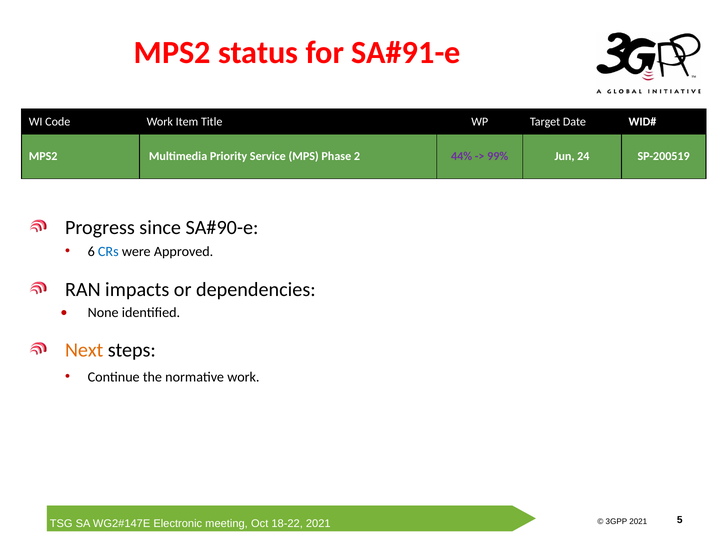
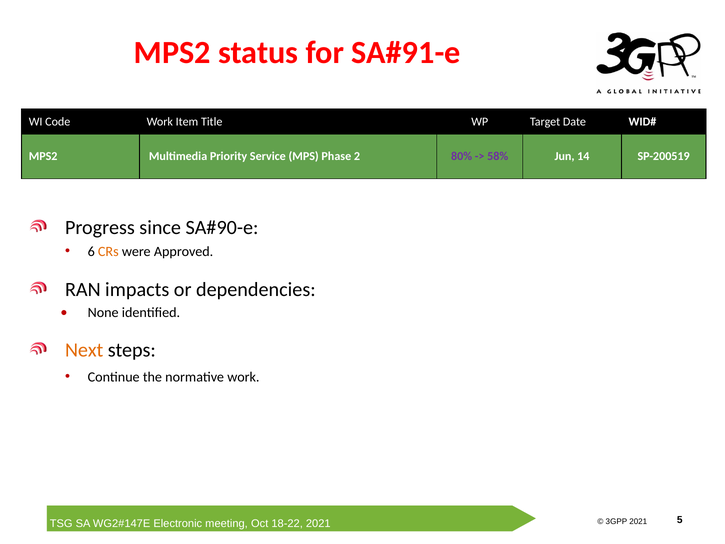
44%: 44% -> 80%
99%: 99% -> 58%
24: 24 -> 14
CRs colour: blue -> orange
